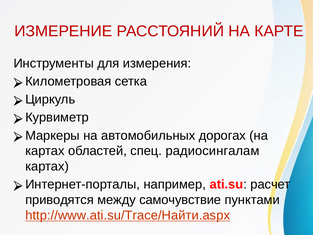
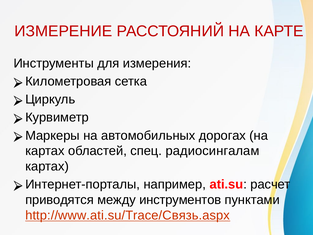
самочувствие: самочувствие -> инструментов
http://www.ati.su/Trace/Найти.aspx: http://www.ati.su/Trace/Найти.aspx -> http://www.ati.su/Trace/Связь.aspx
